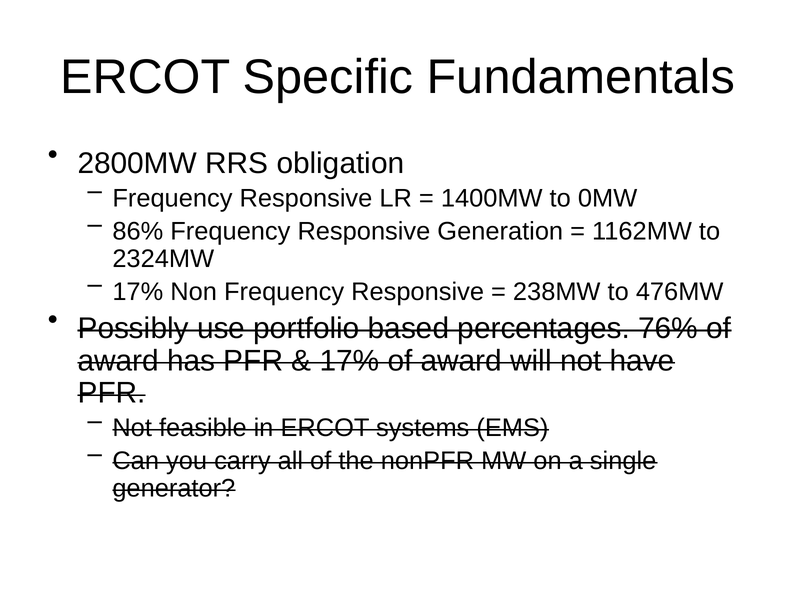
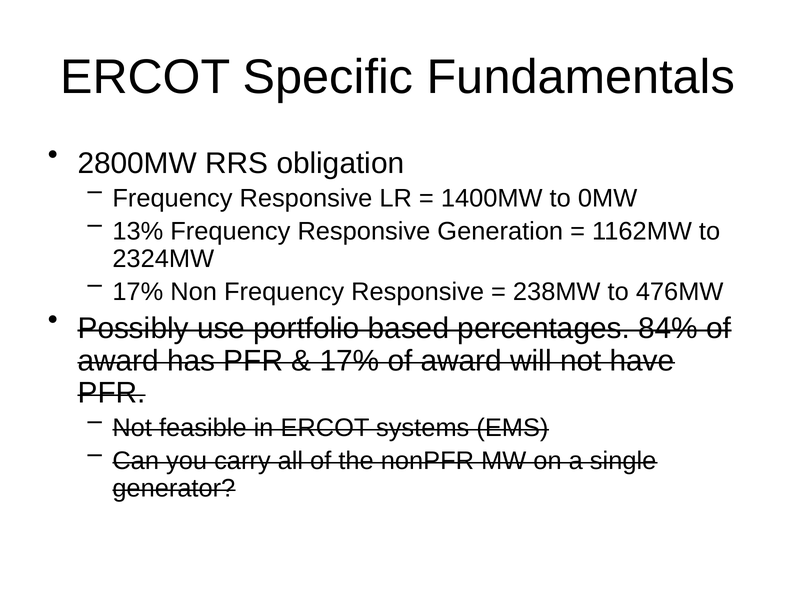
86%: 86% -> 13%
76%: 76% -> 84%
